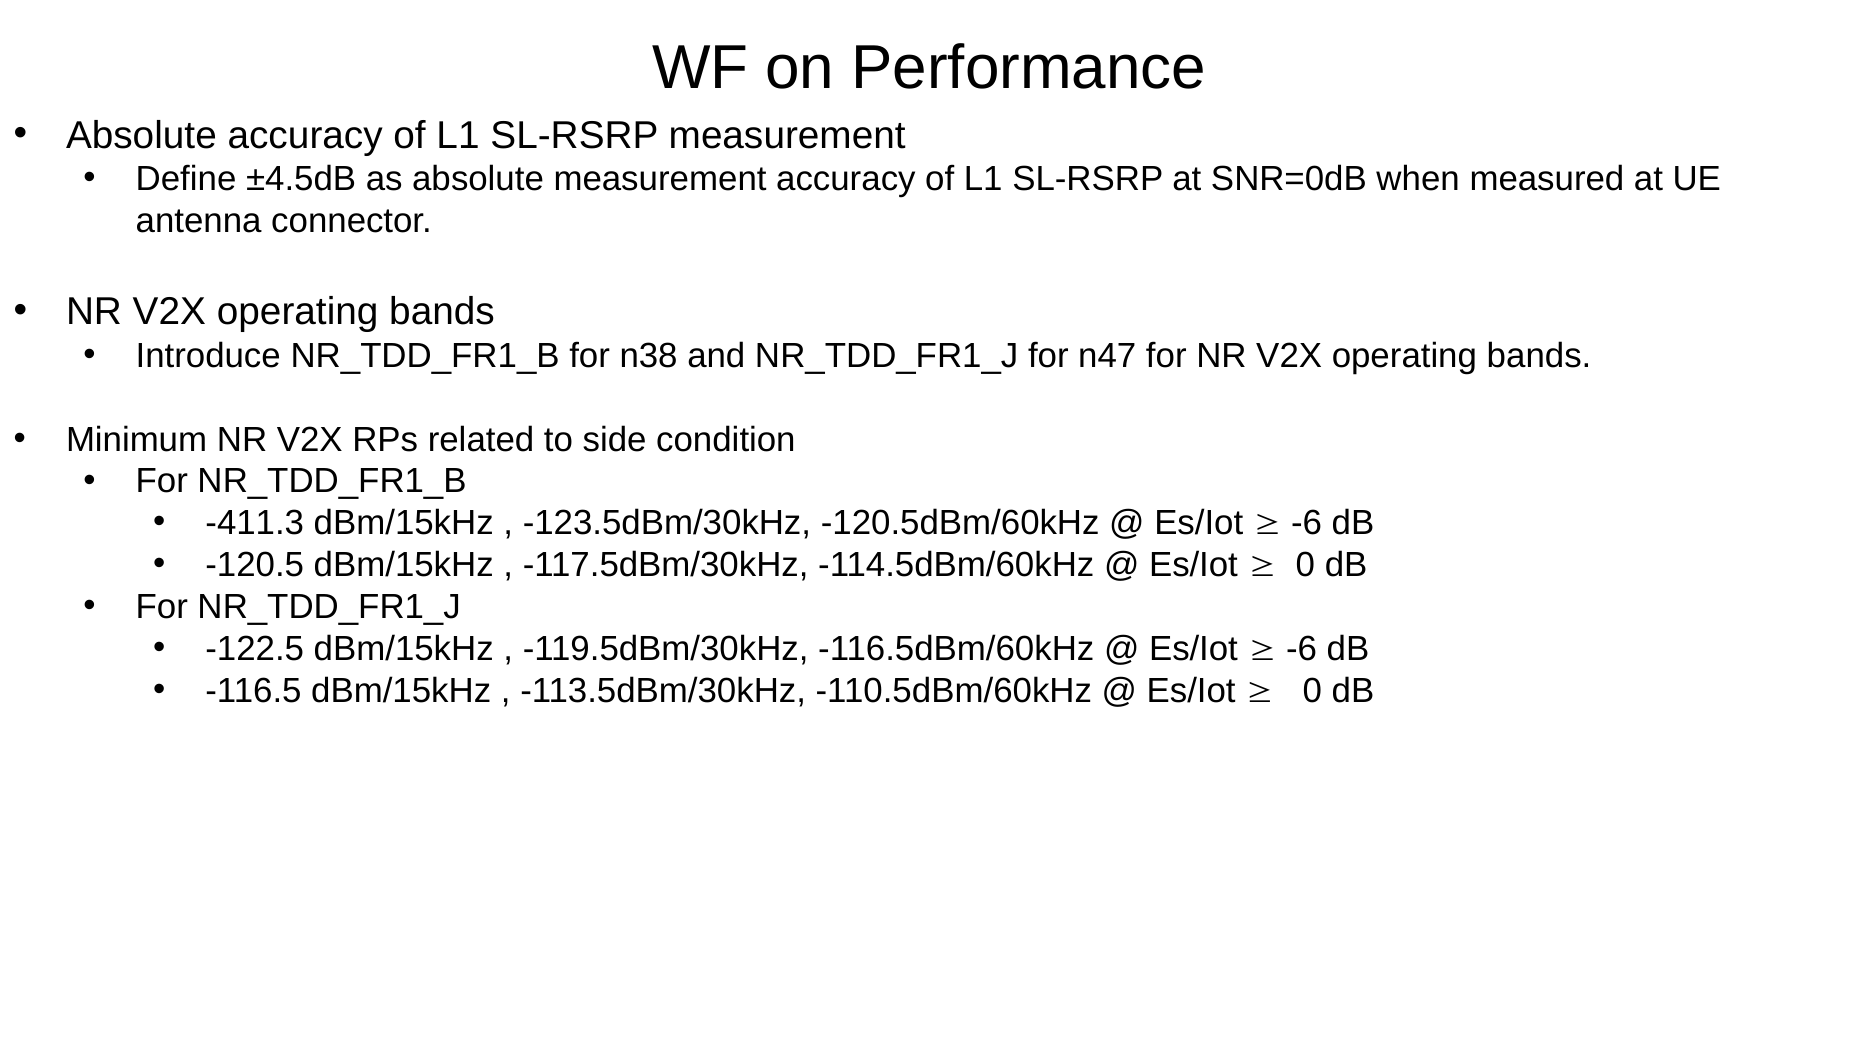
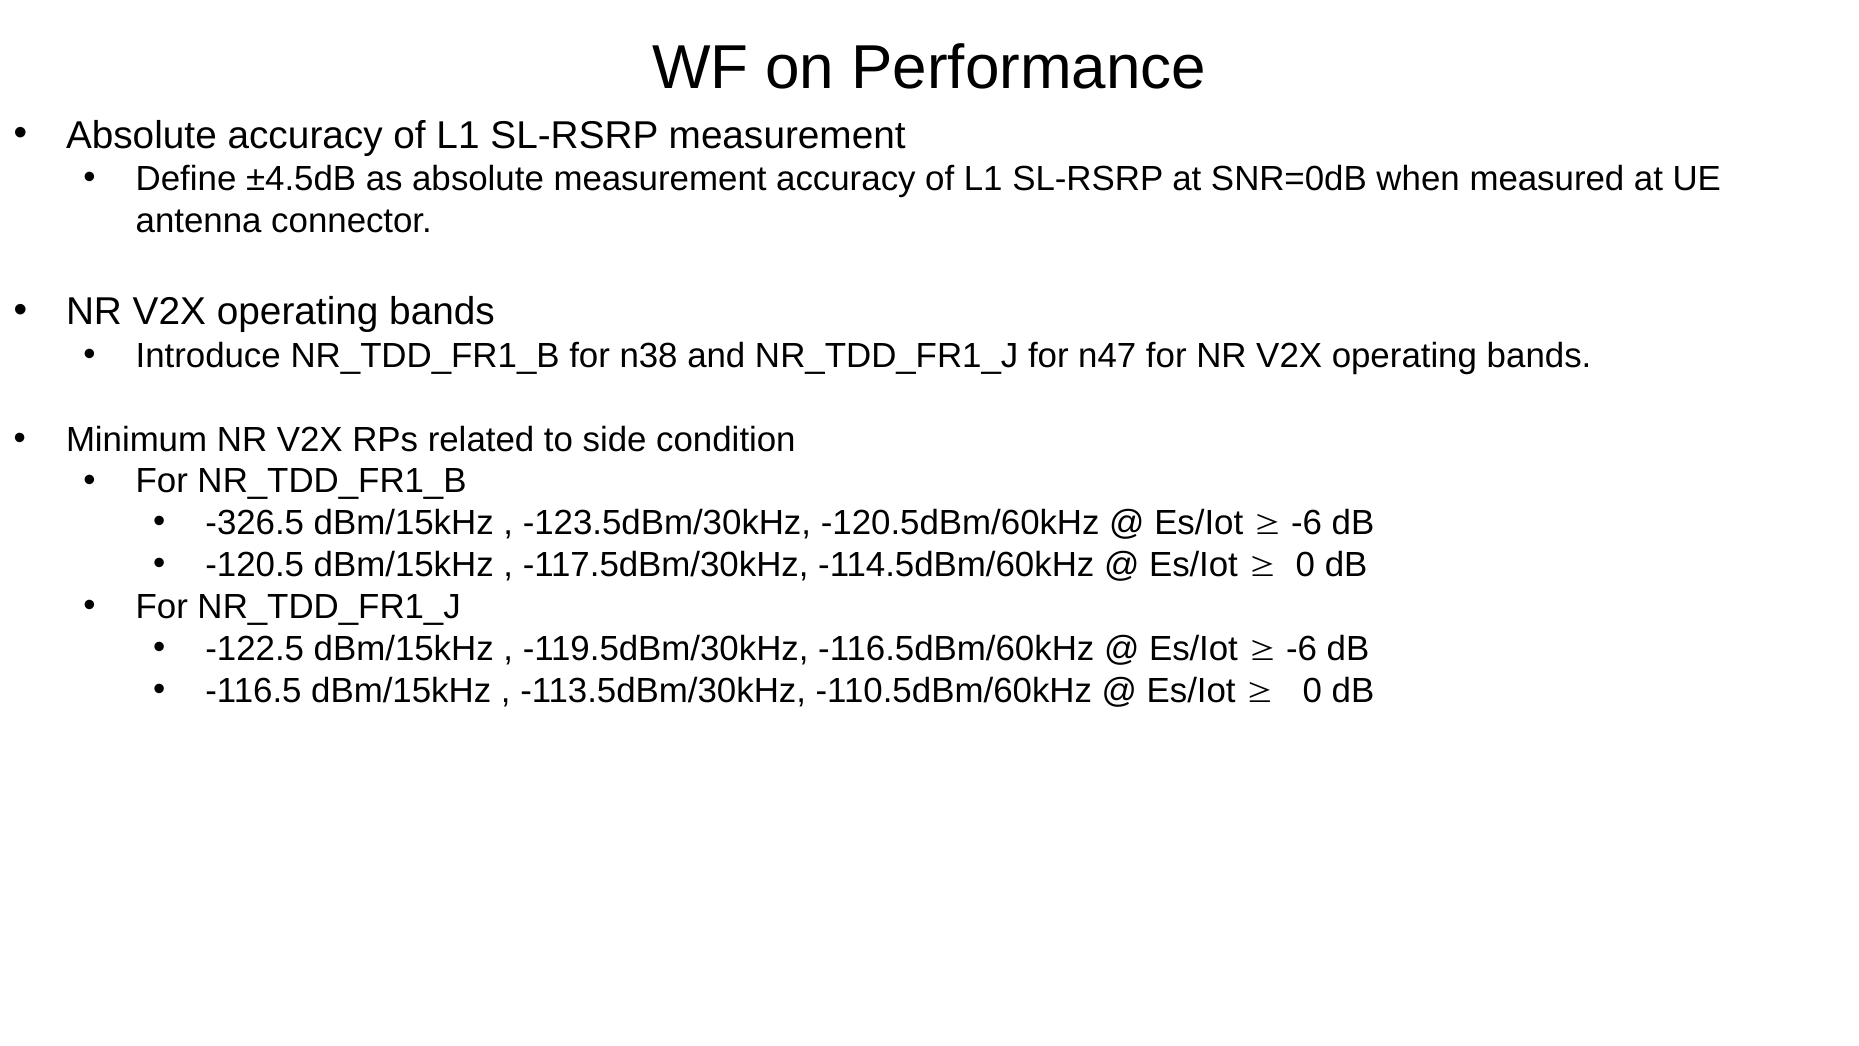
-411.3: -411.3 -> -326.5
